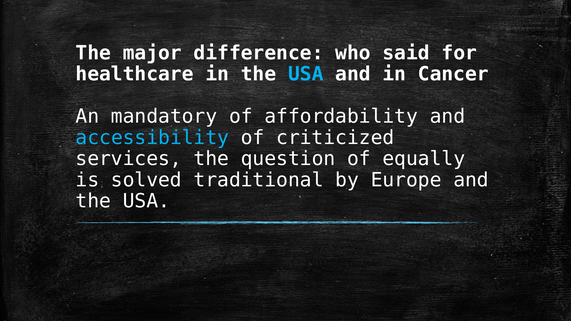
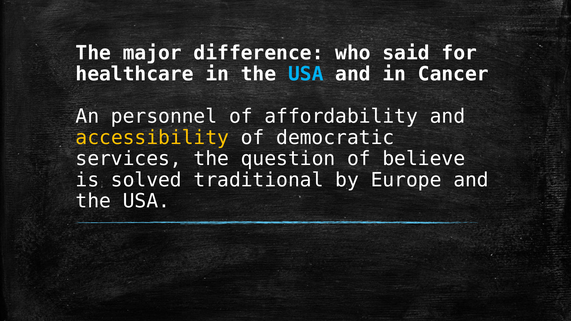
mandatory: mandatory -> personnel
accessibility colour: light blue -> yellow
criticized: criticized -> democratic
equally: equally -> believe
